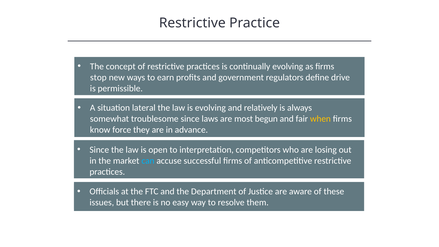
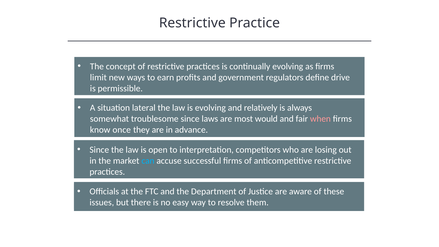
stop: stop -> limit
begun: begun -> would
when colour: yellow -> pink
force: force -> once
